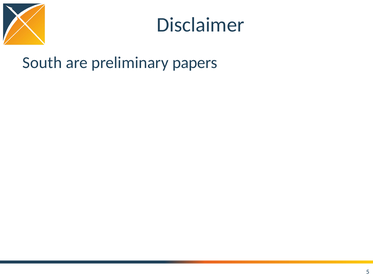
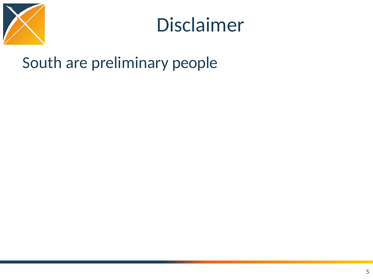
papers: papers -> people
